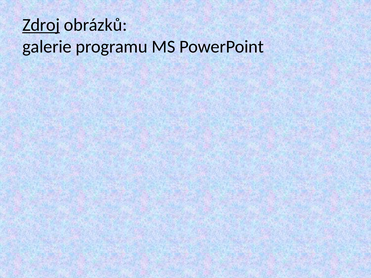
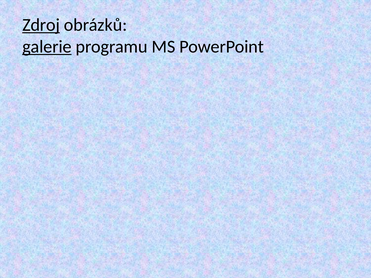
galerie underline: none -> present
